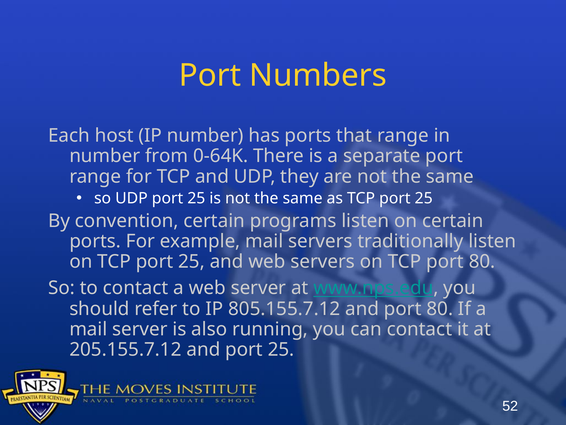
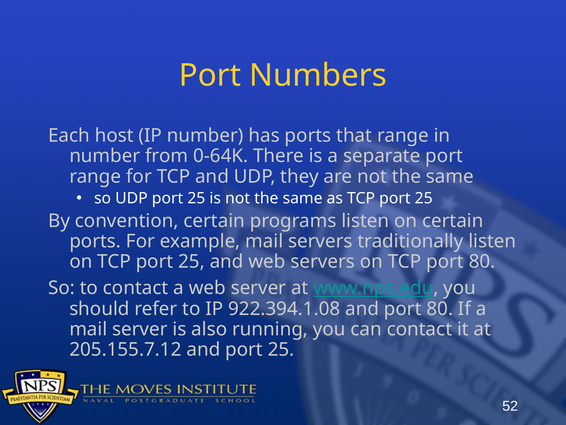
805.155.7.12: 805.155.7.12 -> 922.394.1.08
